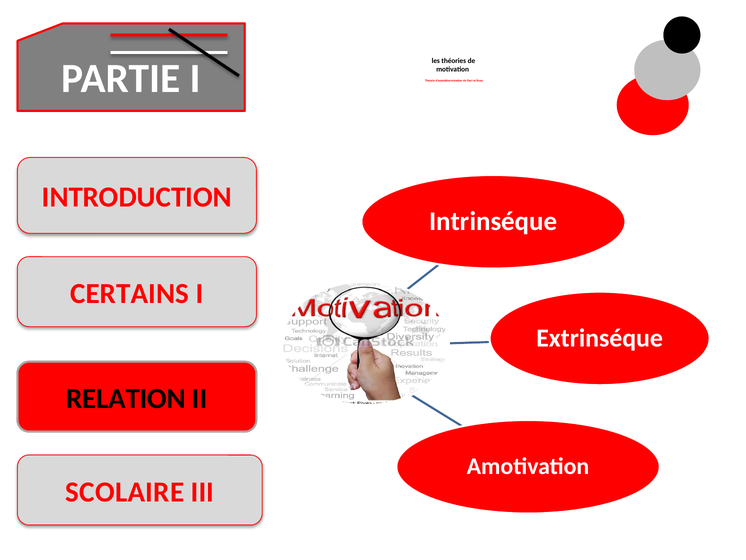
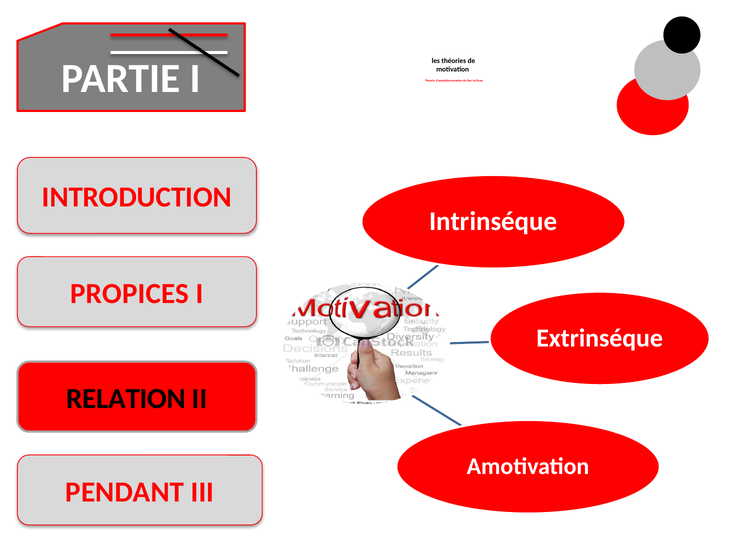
CERTAINS: CERTAINS -> PROPICES
SCOLAIRE: SCOLAIRE -> PENDANT
